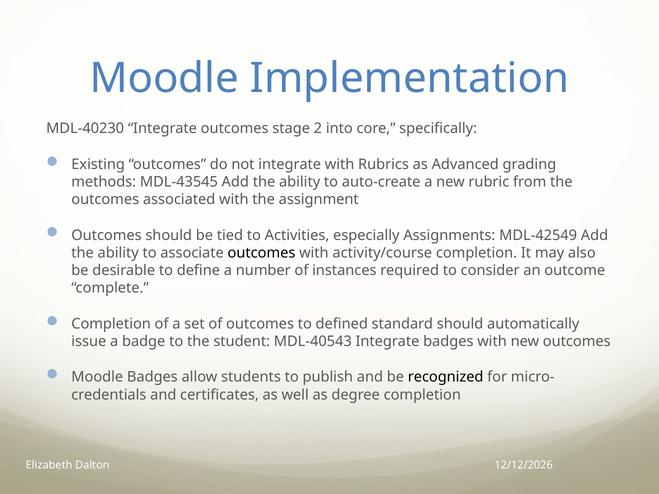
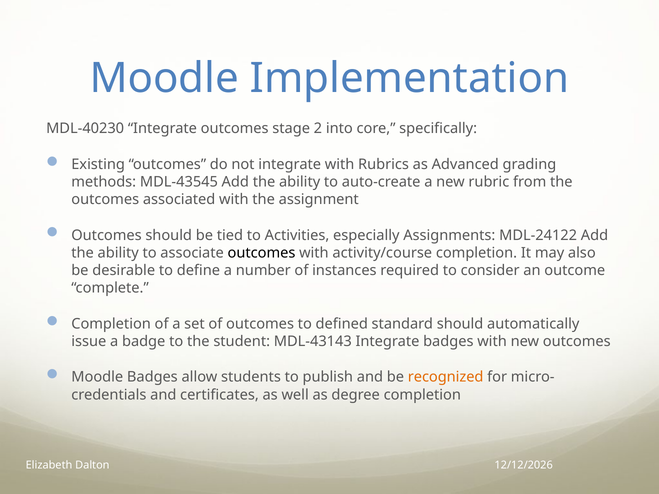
MDL-42549: MDL-42549 -> MDL-24122
MDL-40543: MDL-40543 -> MDL-43143
recognized colour: black -> orange
